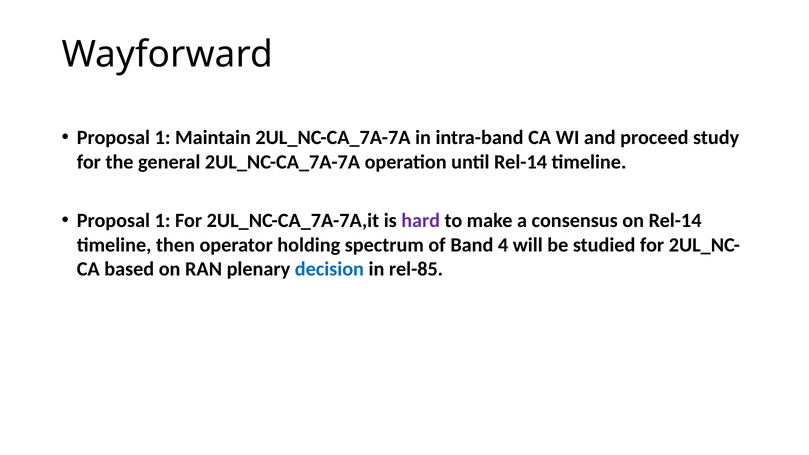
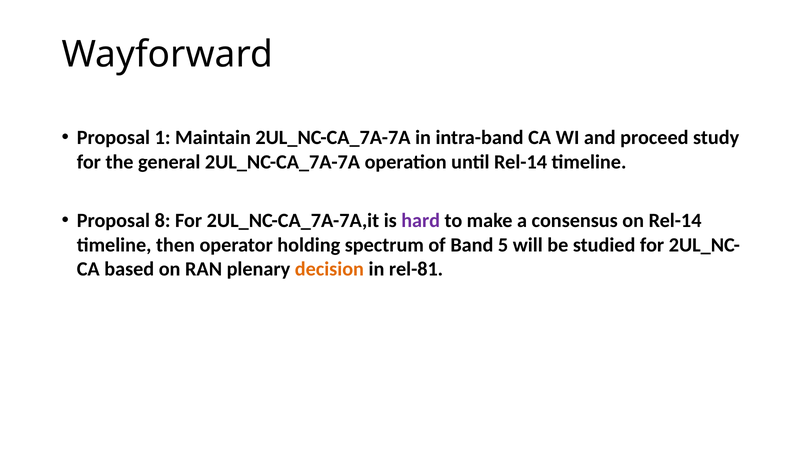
1 at (163, 221): 1 -> 8
4: 4 -> 5
decision colour: blue -> orange
rel-85: rel-85 -> rel-81
